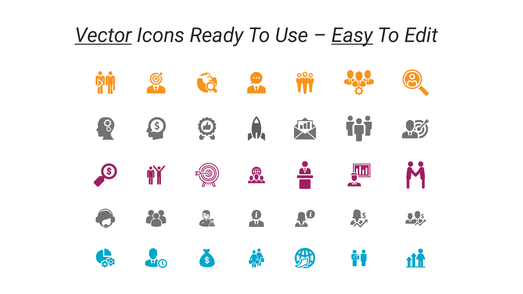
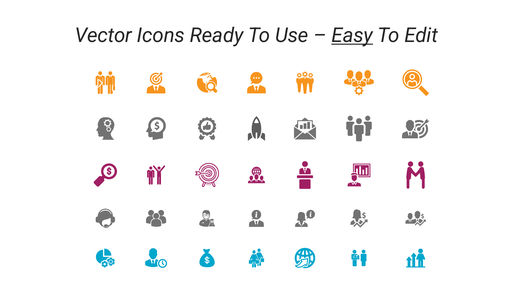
Vector underline: present -> none
